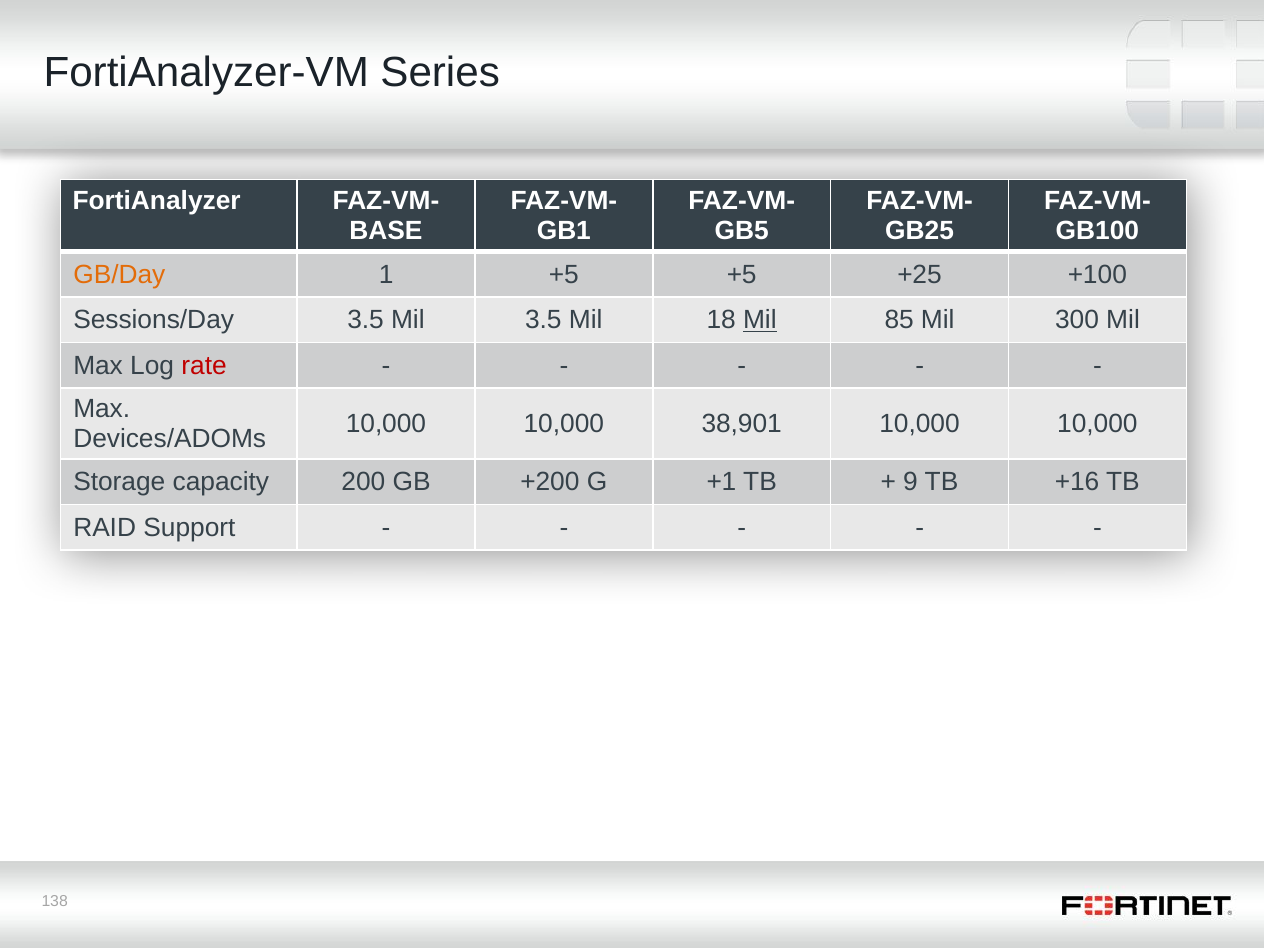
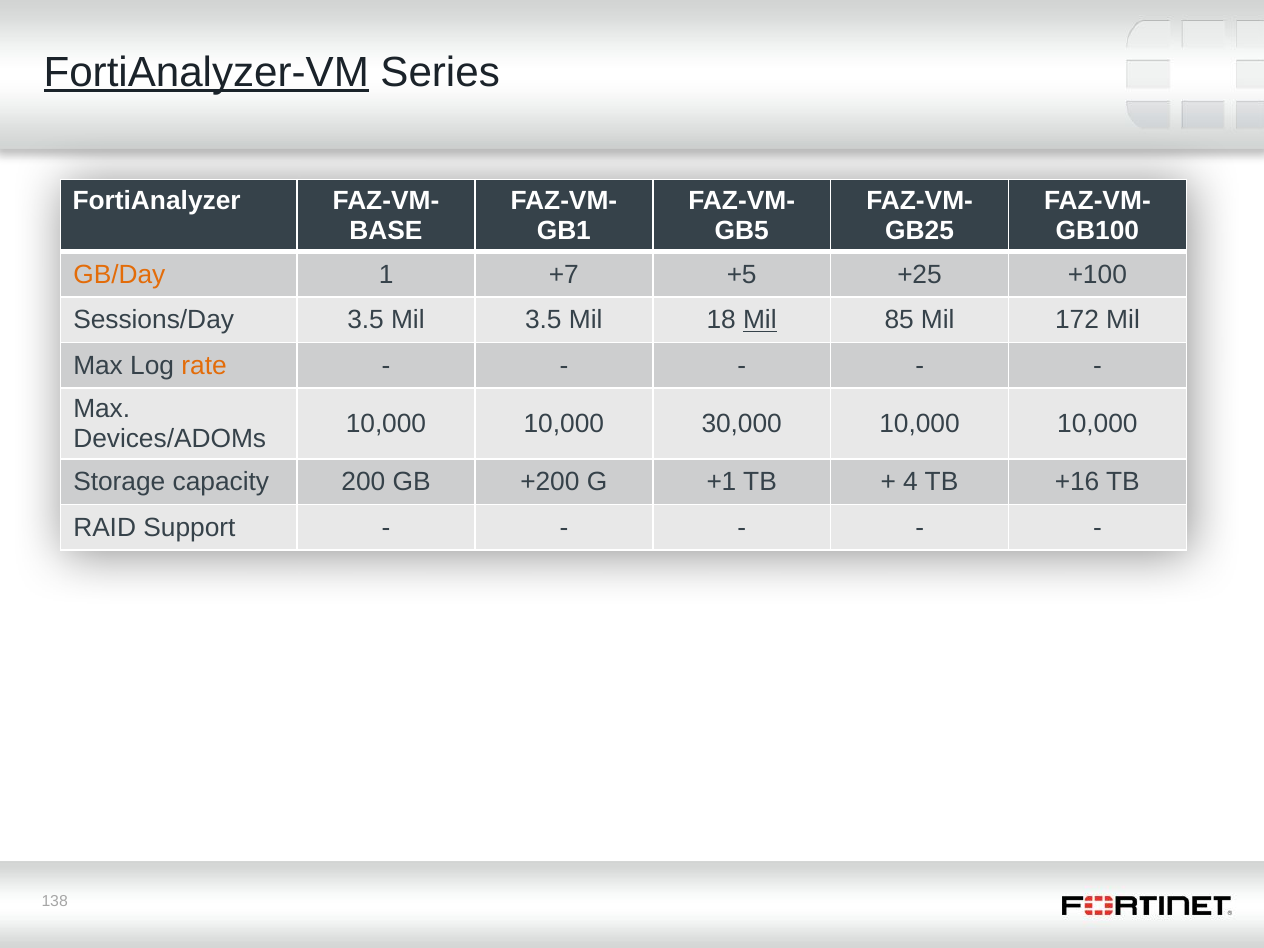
FortiAnalyzer-VM underline: none -> present
1 +5: +5 -> +7
300: 300 -> 172
rate colour: red -> orange
38,901: 38,901 -> 30,000
9: 9 -> 4
